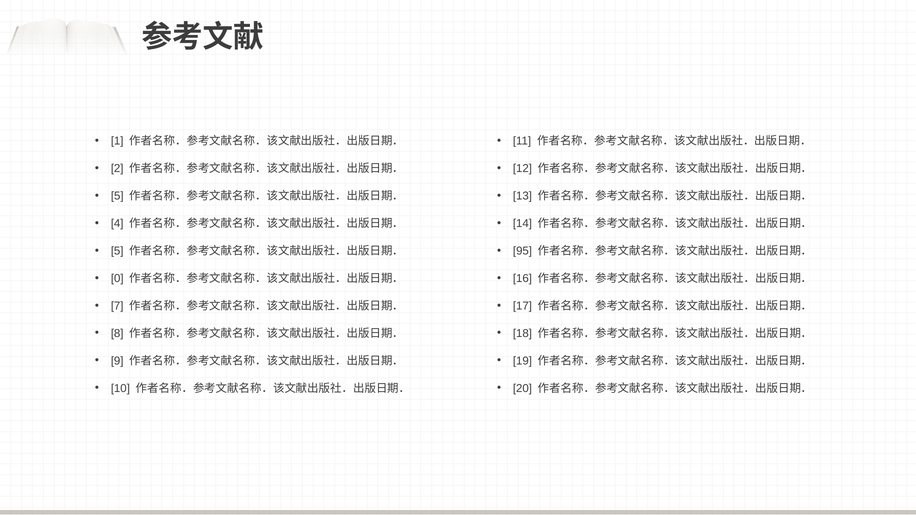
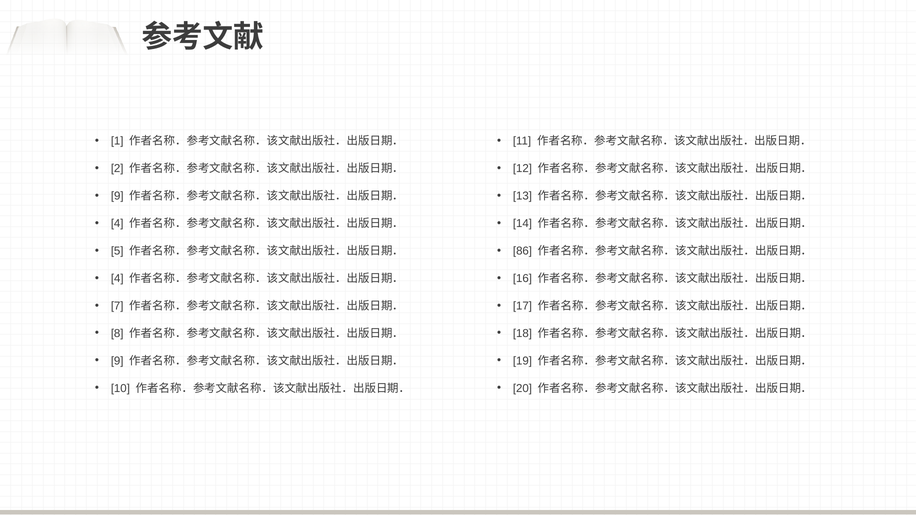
5 at (117, 196): 5 -> 9
95: 95 -> 86
0 at (117, 279): 0 -> 4
